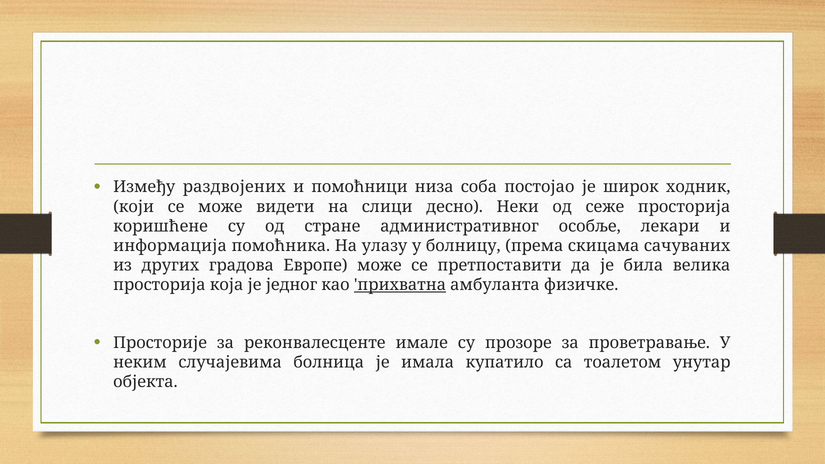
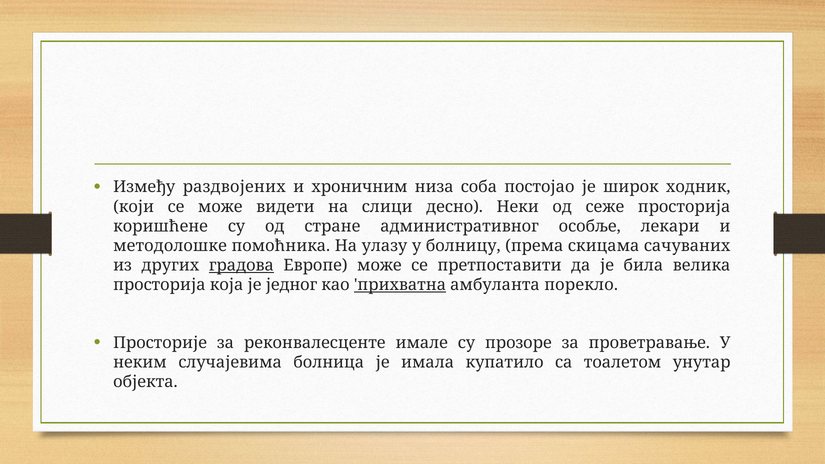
помоћници: помоћници -> хроничним
информација: информација -> методолошке
градова underline: none -> present
физичке: физичке -> порекло
